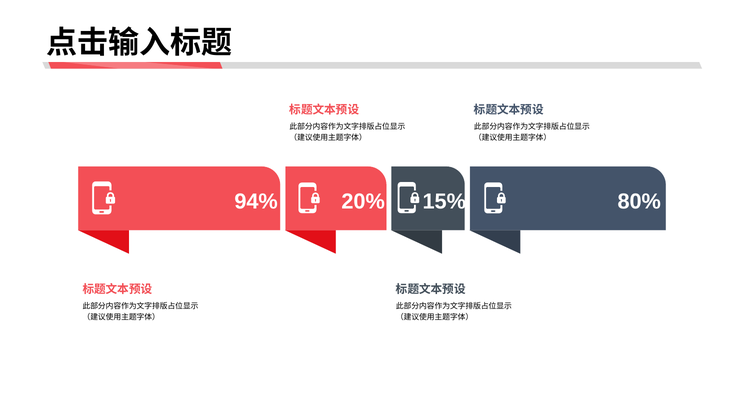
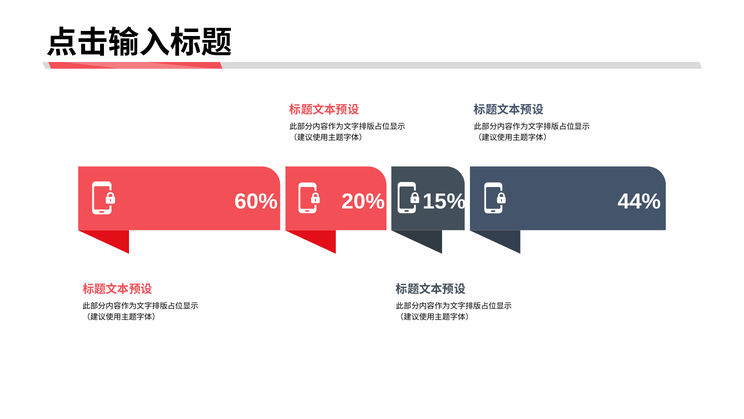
94%: 94% -> 60%
80%: 80% -> 44%
